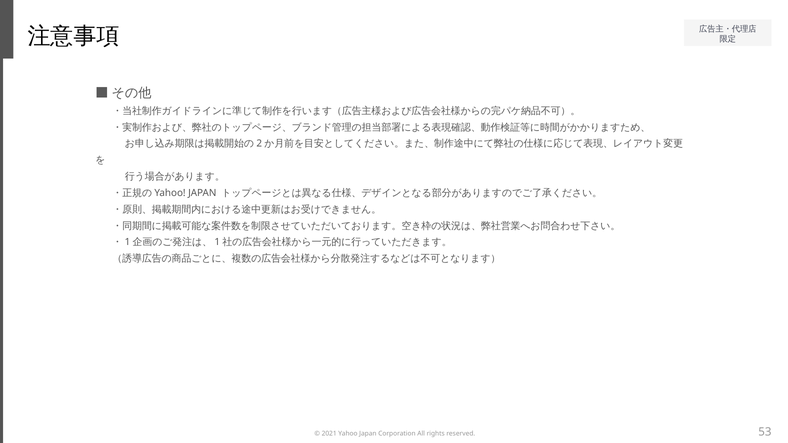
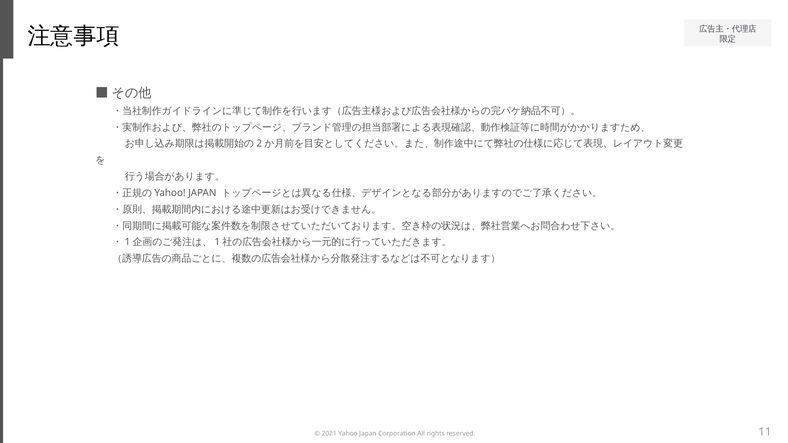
53: 53 -> 11
